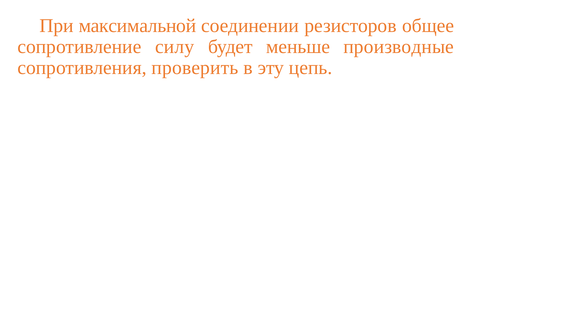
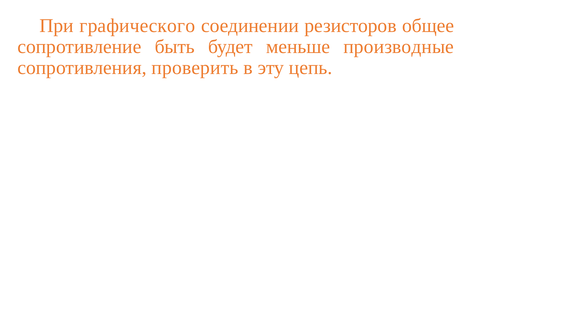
максимальной: максимальной -> графического
силу: силу -> быть
